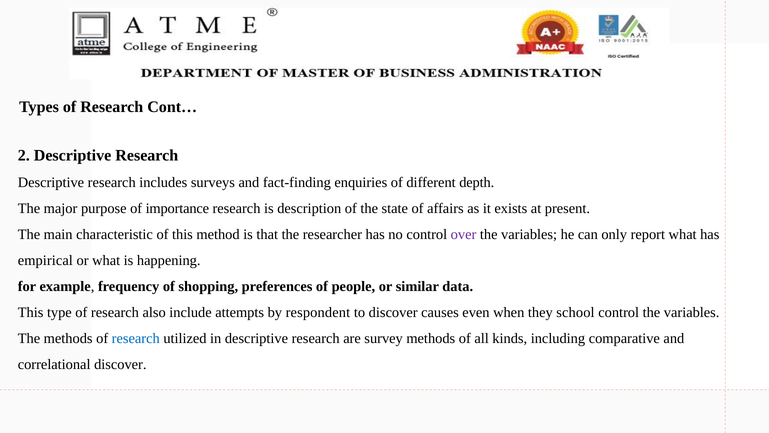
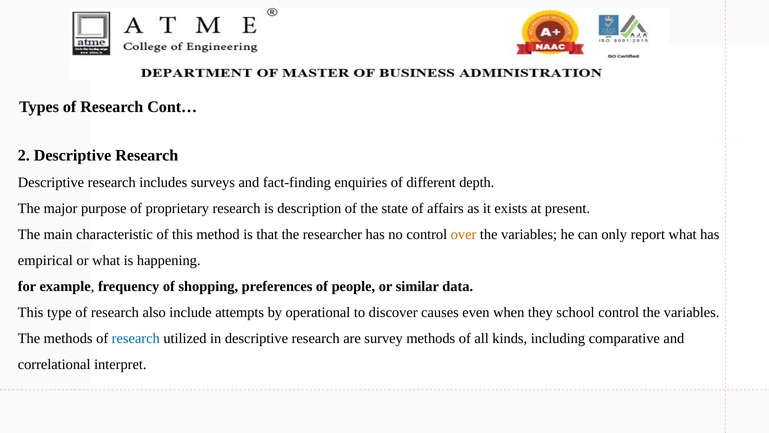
importance: importance -> proprietary
over colour: purple -> orange
respondent: respondent -> operational
correlational discover: discover -> interpret
